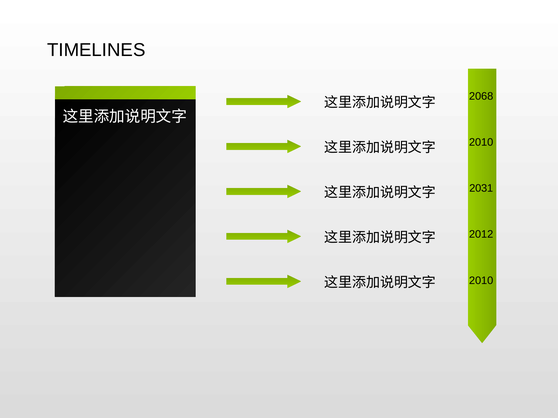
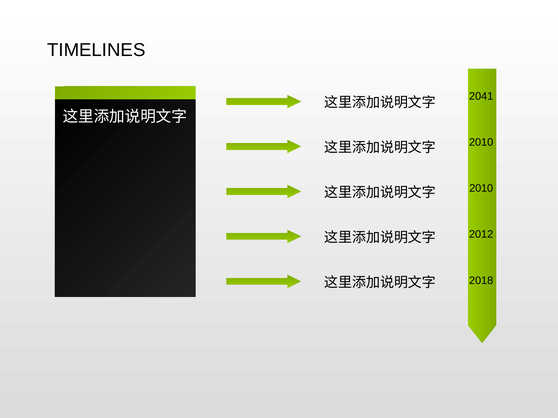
2068: 2068 -> 2041
2031 at (481, 189): 2031 -> 2010
2010 at (481, 281): 2010 -> 2018
